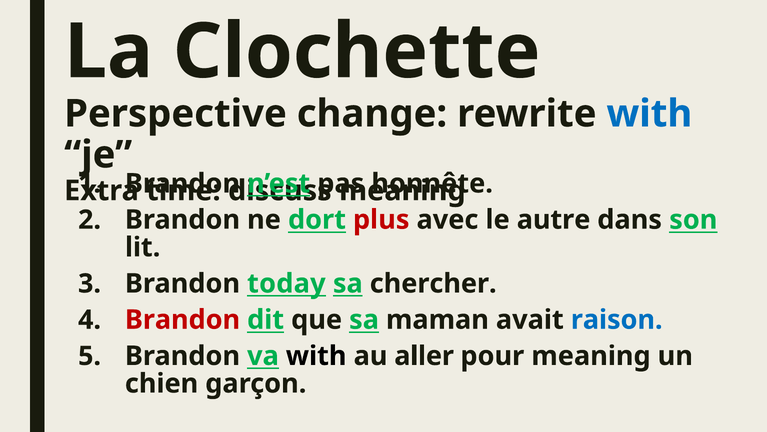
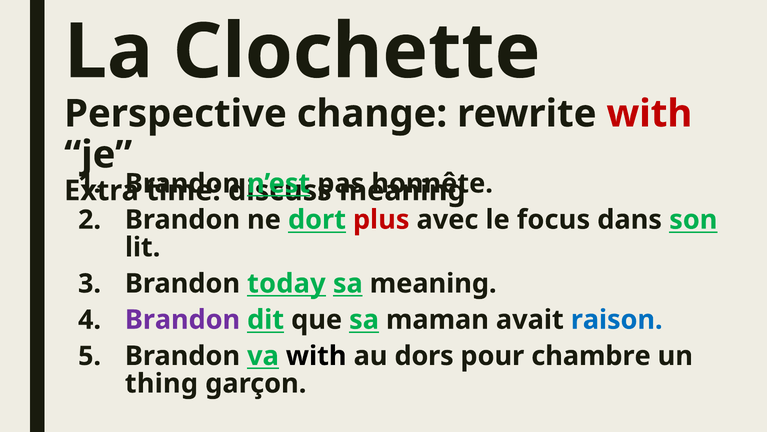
with at (649, 114) colour: blue -> red
autre: autre -> focus
sa chercher: chercher -> meaning
Brandon at (183, 319) colour: red -> purple
aller: aller -> dors
pour meaning: meaning -> chambre
chien: chien -> thing
